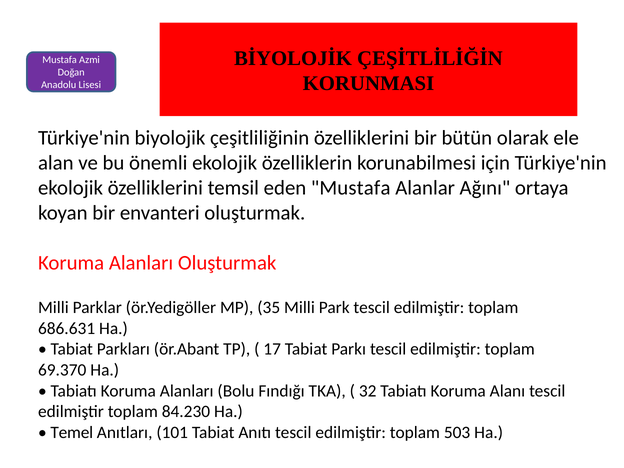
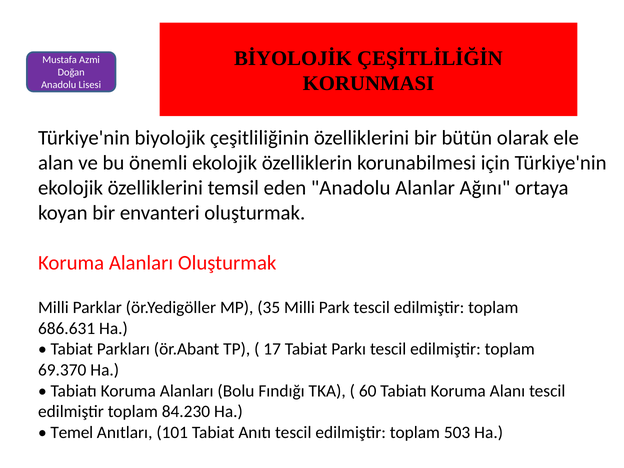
eden Mustafa: Mustafa -> Anadolu
32: 32 -> 60
